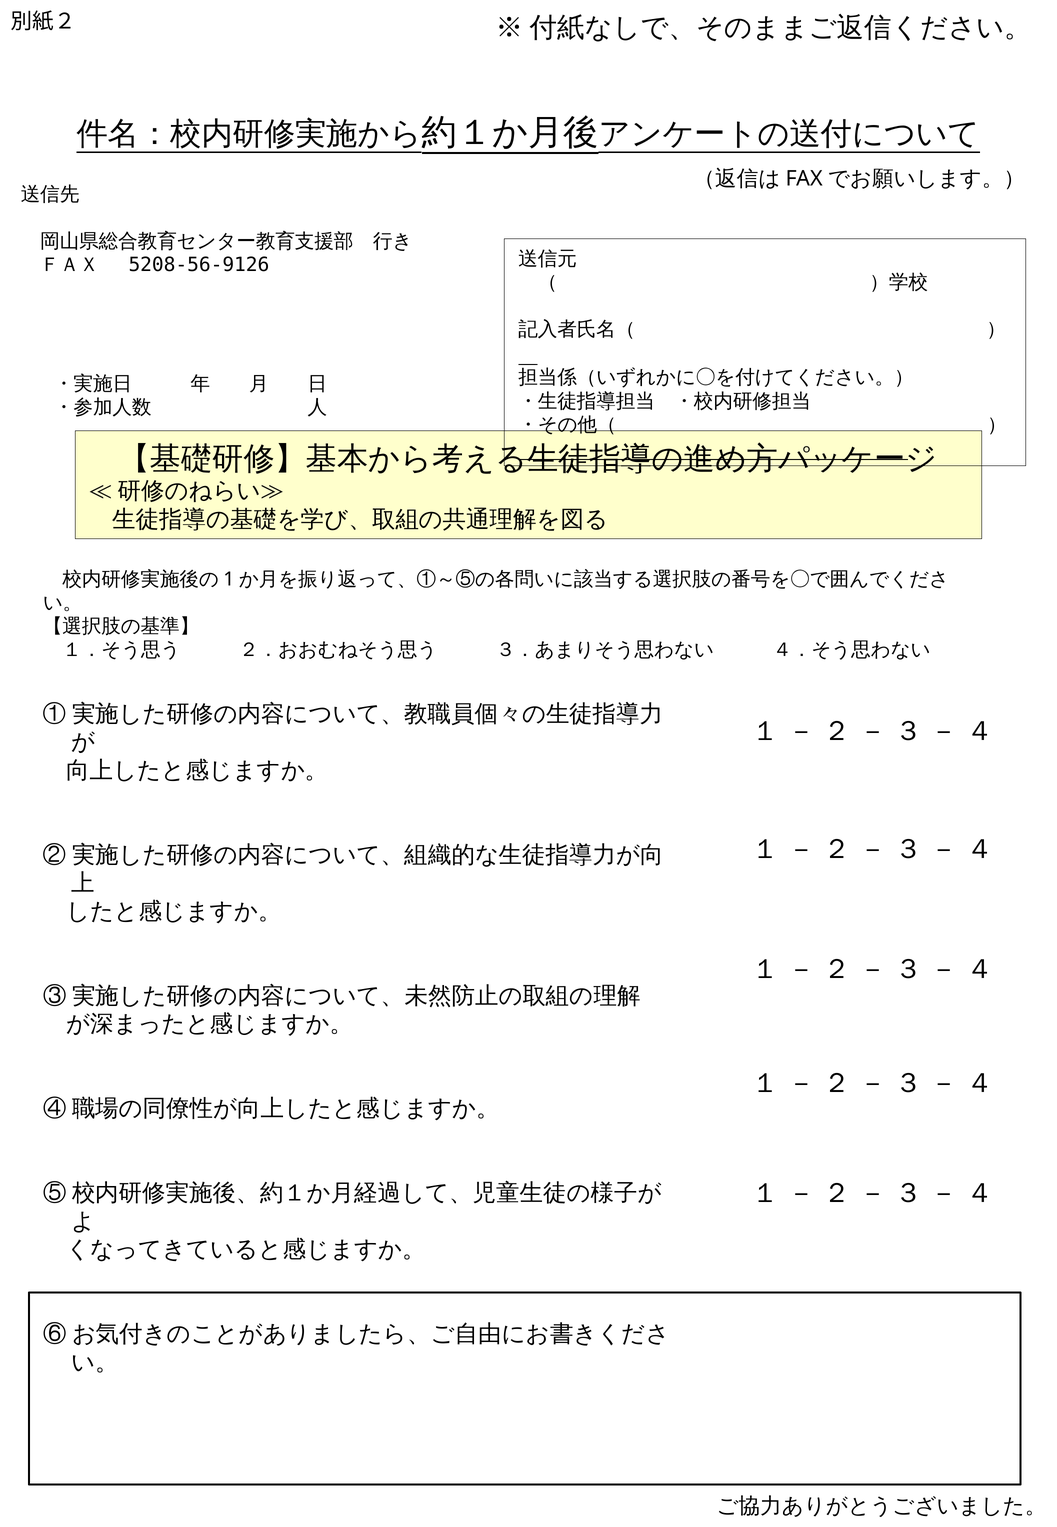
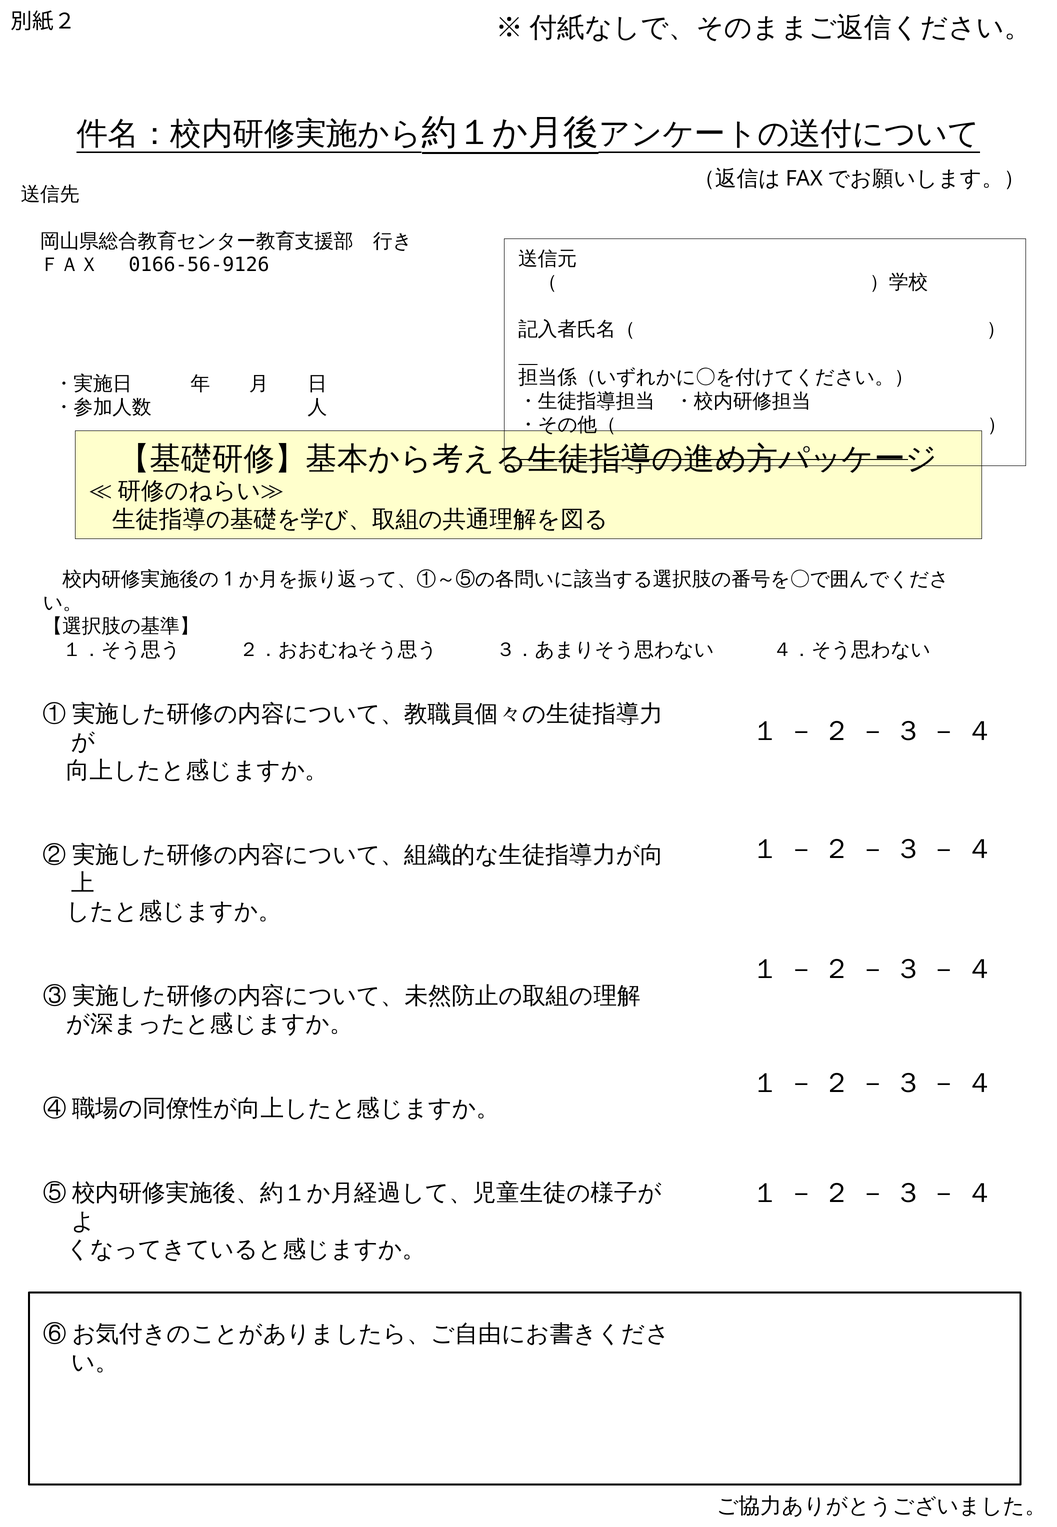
5208-56-9126: 5208-56-9126 -> 0166-56-9126
